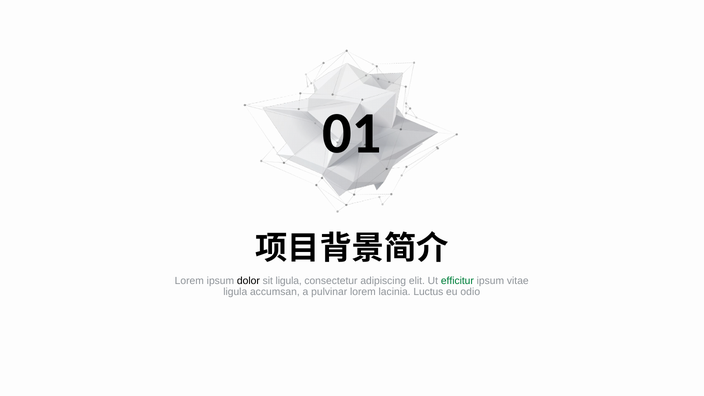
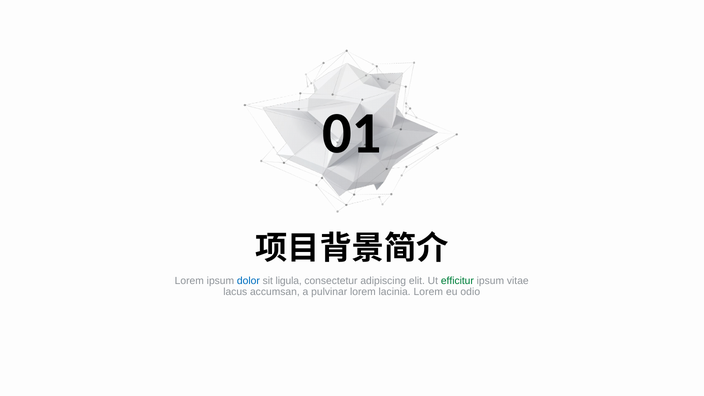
dolor colour: black -> blue
ligula at (235, 292): ligula -> lacus
lacinia Luctus: Luctus -> Lorem
